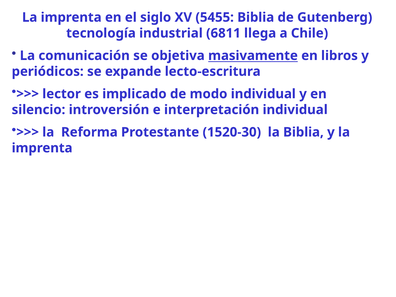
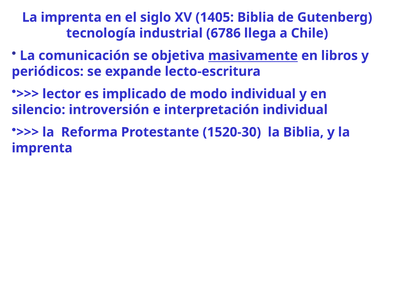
5455: 5455 -> 1405
6811: 6811 -> 6786
